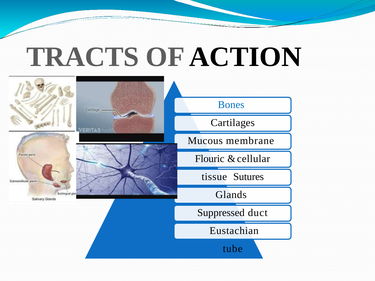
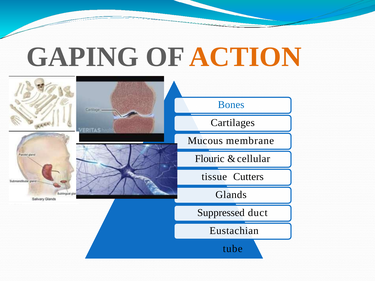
TRACTS: TRACTS -> GAPING
ACTION colour: black -> orange
Sutures: Sutures -> Cutters
